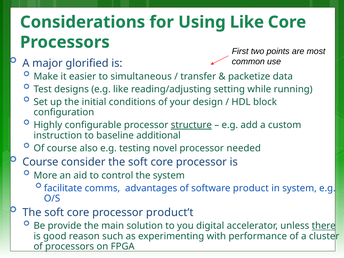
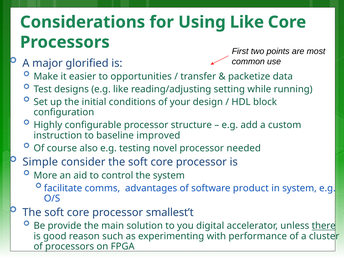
simultaneous: simultaneous -> opportunities
structure underline: present -> none
additional: additional -> improved
Course at (40, 162): Course -> Simple
product’t: product’t -> smallest’t
